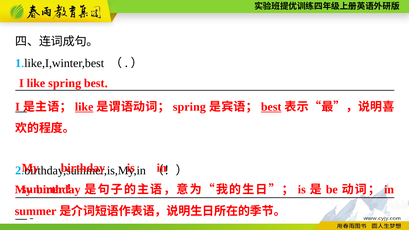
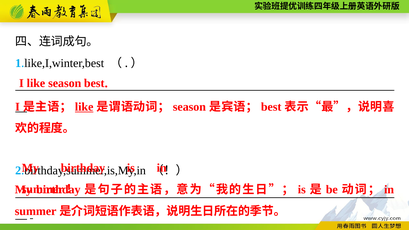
like spring: spring -> season
spring at (189, 107): spring -> season
best at (271, 107) underline: present -> none
